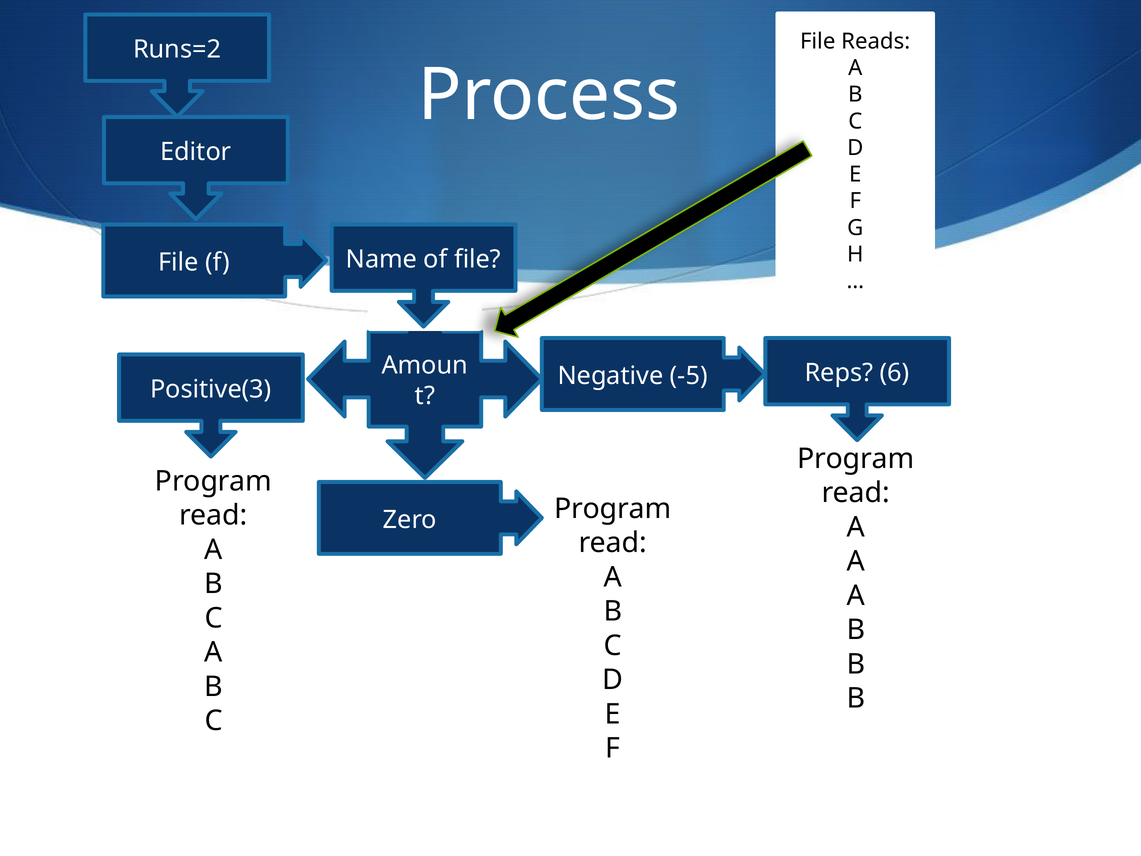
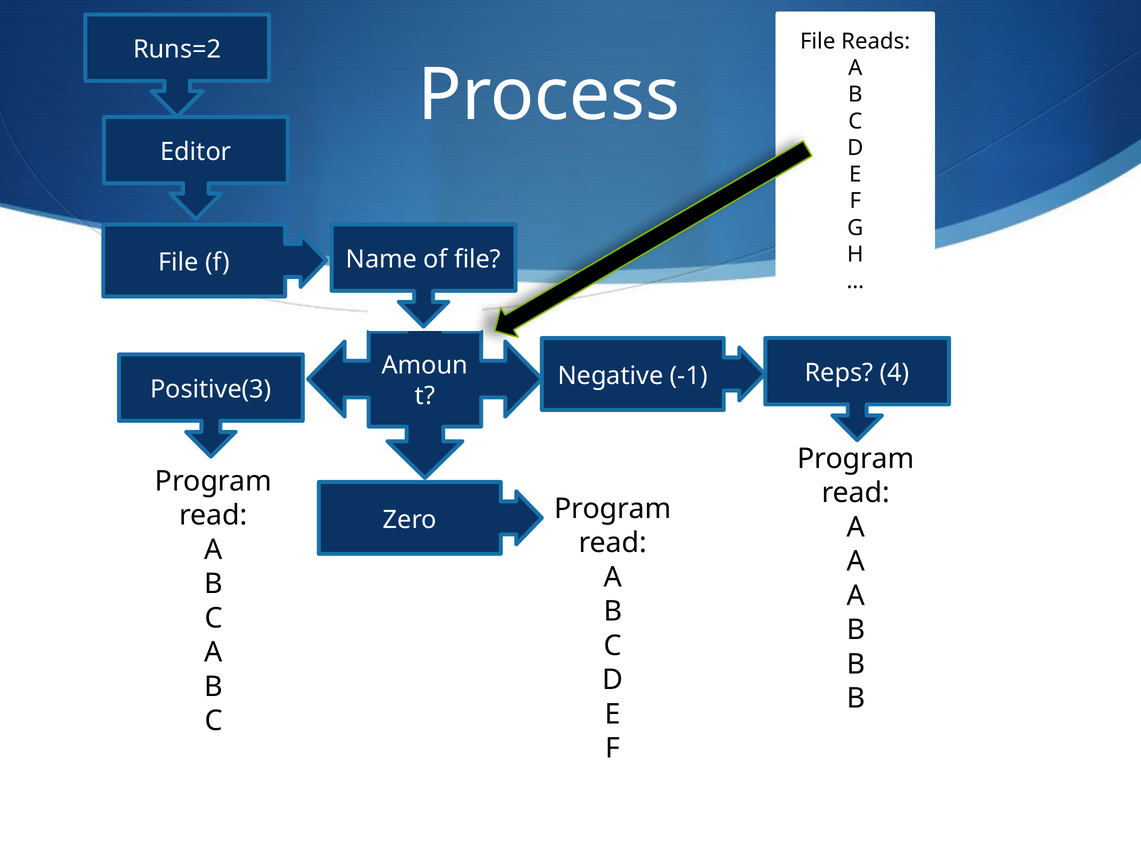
6: 6 -> 4
-5: -5 -> -1
